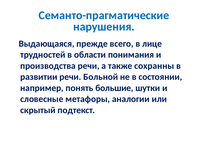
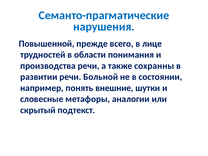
Выдающаяся: Выдающаяся -> Повышенной
большие: большие -> внешние
